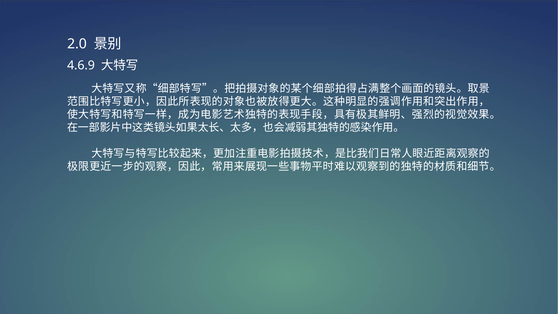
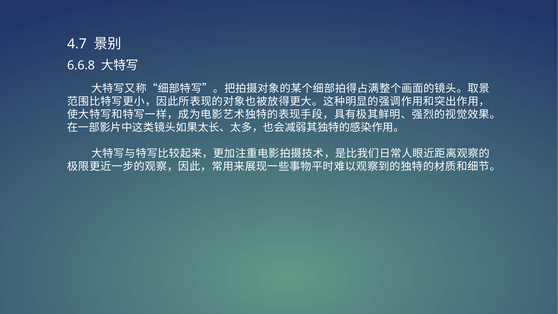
2.0: 2.0 -> 4.7
4.6.9: 4.6.9 -> 6.6.8
